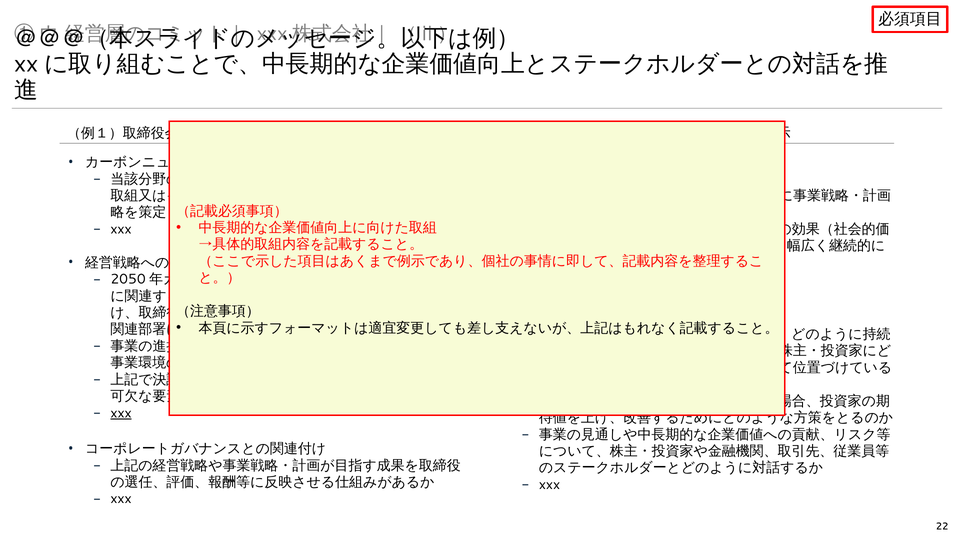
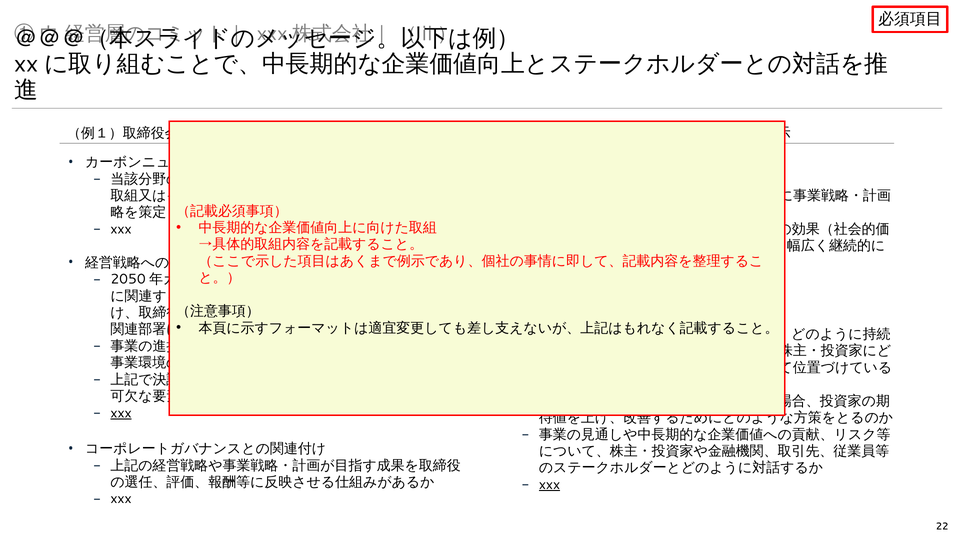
xxx at (550, 484) underline: none -> present
